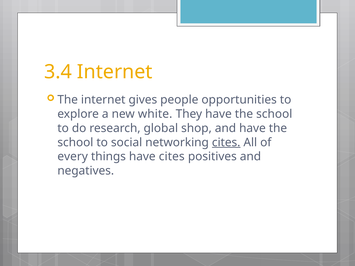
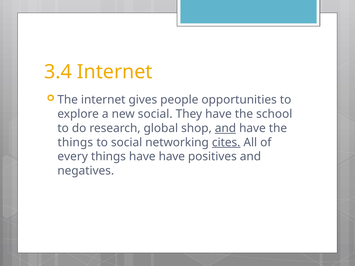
new white: white -> social
and at (225, 128) underline: none -> present
school at (75, 143): school -> things
have cites: cites -> have
